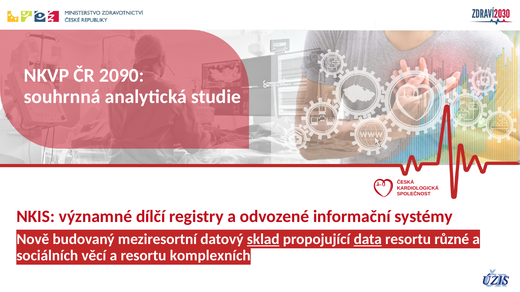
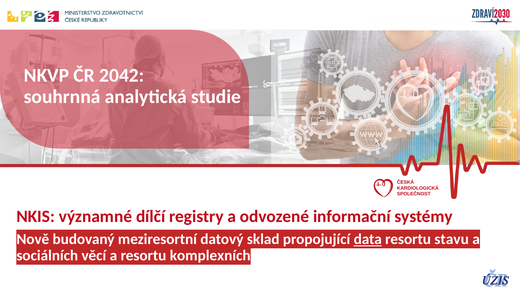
2090: 2090 -> 2042
sklad underline: present -> none
různé: různé -> stavu
